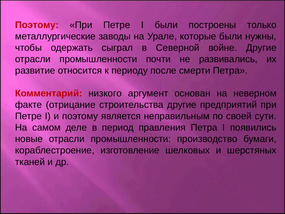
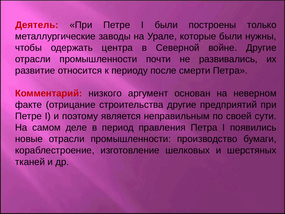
Поэтому at (37, 25): Поэтому -> Деятель
сыграл: сыграл -> центра
